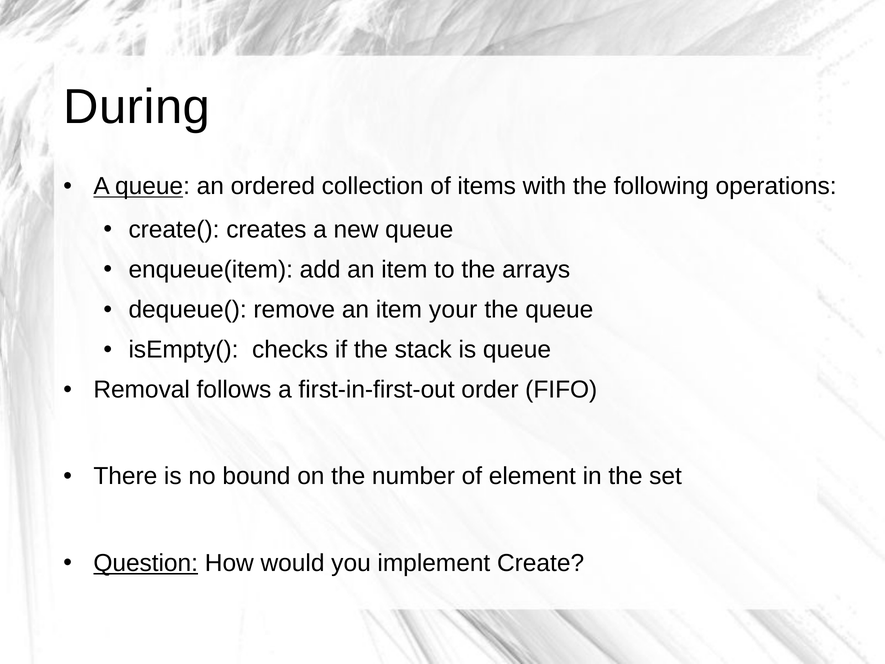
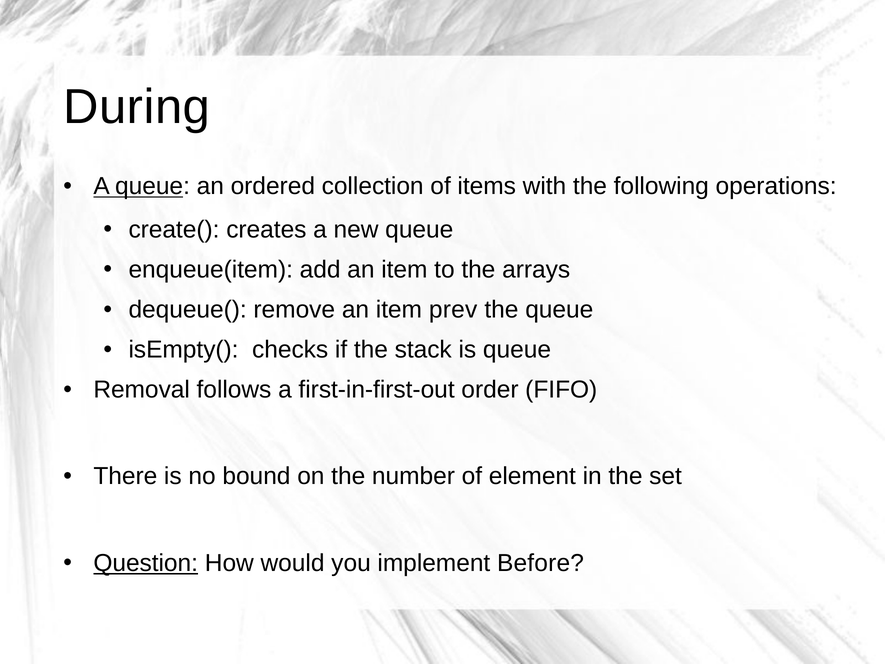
your: your -> prev
Create: Create -> Before
